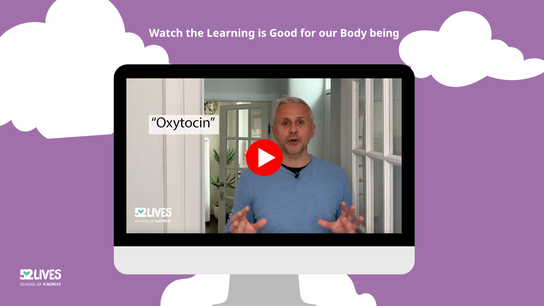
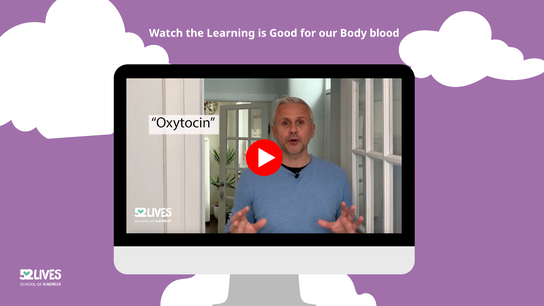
being: being -> blood
